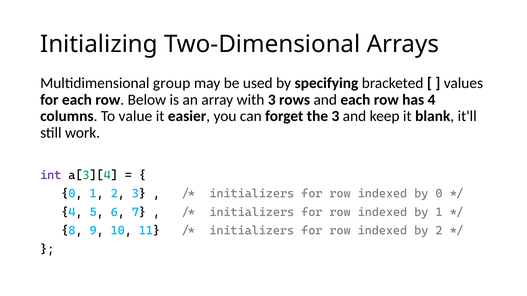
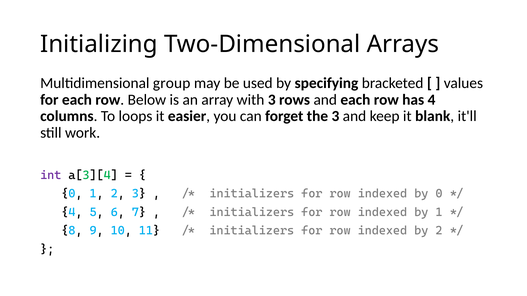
value: value -> loops
